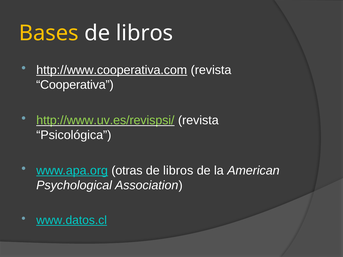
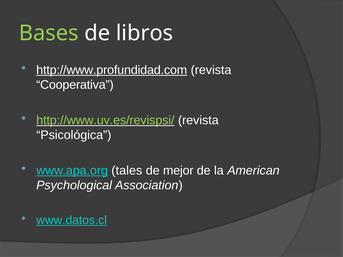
Bases colour: yellow -> light green
http://www.cooperativa.com: http://www.cooperativa.com -> http://www.profundidad.com
otras: otras -> tales
libros at (178, 171): libros -> mejor
